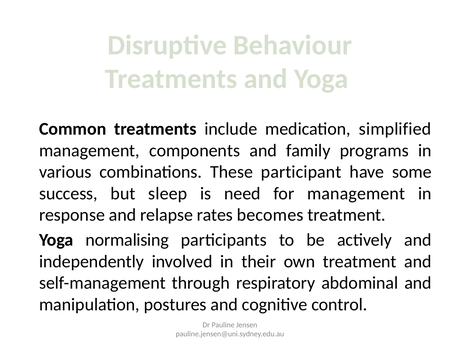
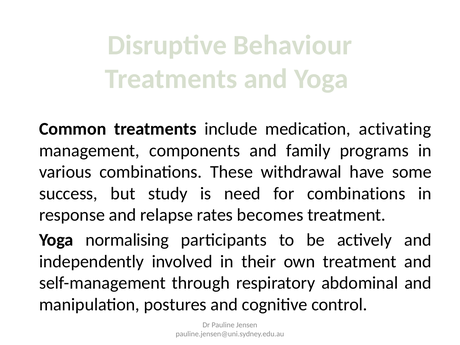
simplified: simplified -> activating
participant: participant -> withdrawal
sleep: sleep -> study
for management: management -> combinations
